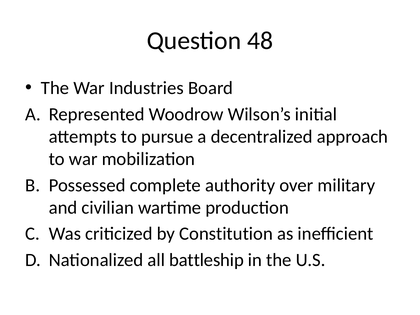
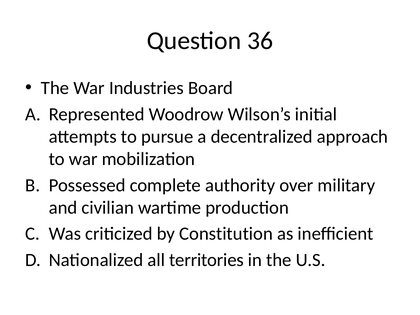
48: 48 -> 36
battleship: battleship -> territories
